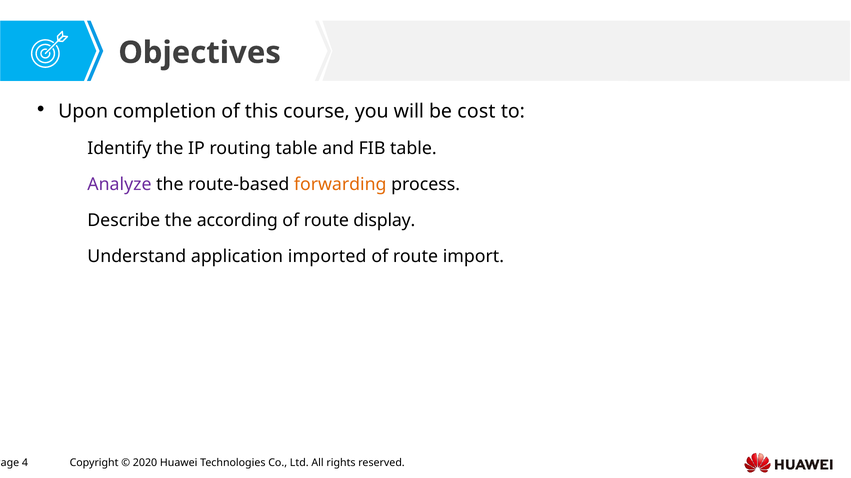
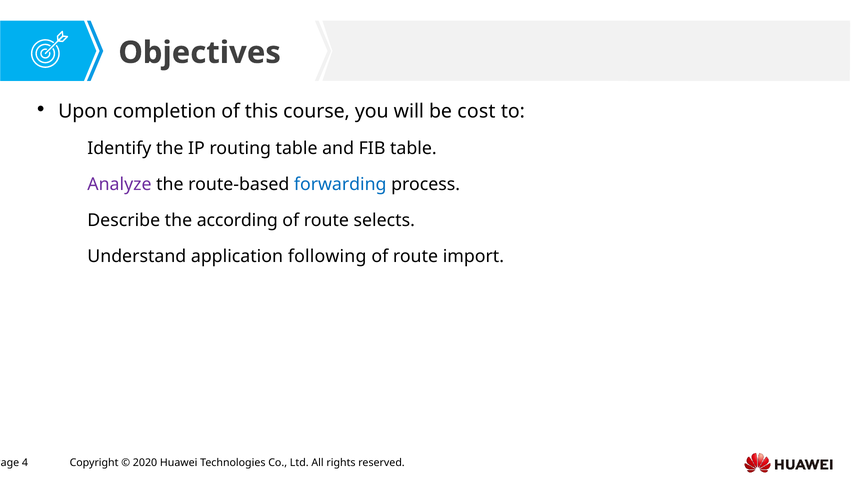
forwarding colour: orange -> blue
display: display -> selects
imported: imported -> following
